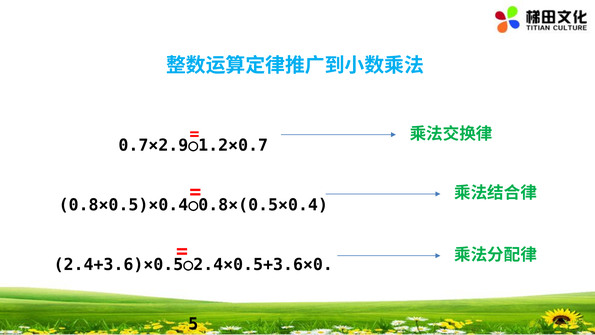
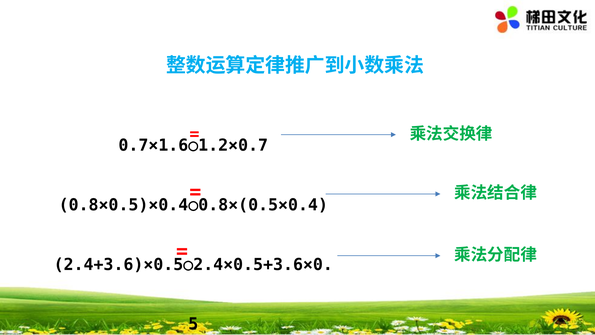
0.7×2.9○1.2×0.7: 0.7×2.9○1.2×0.7 -> 0.7×1.6○1.2×0.7
